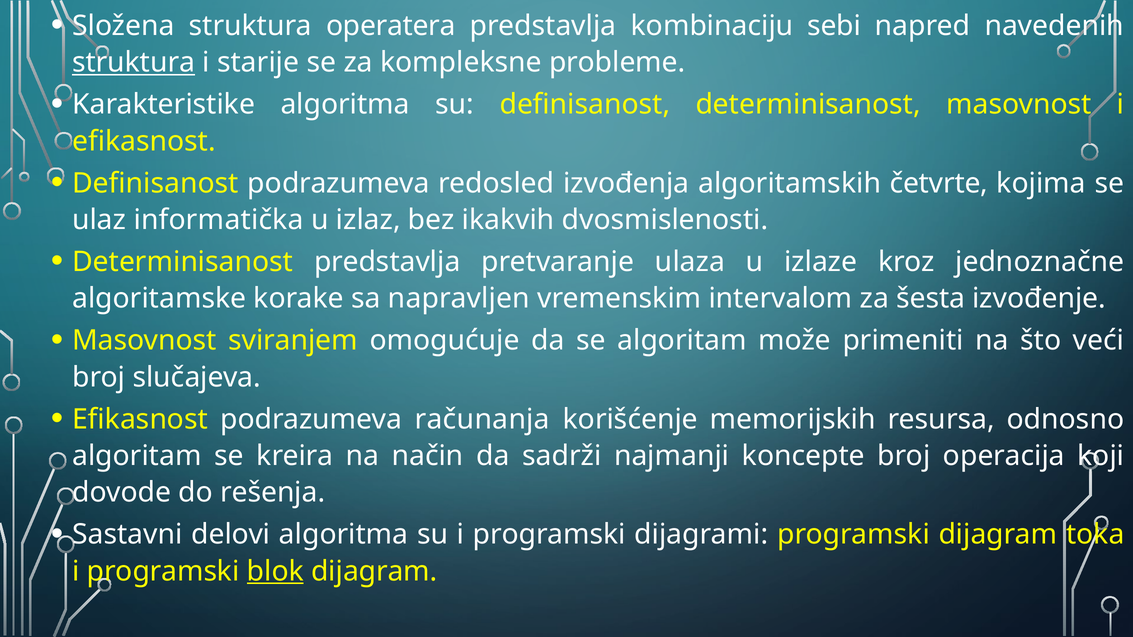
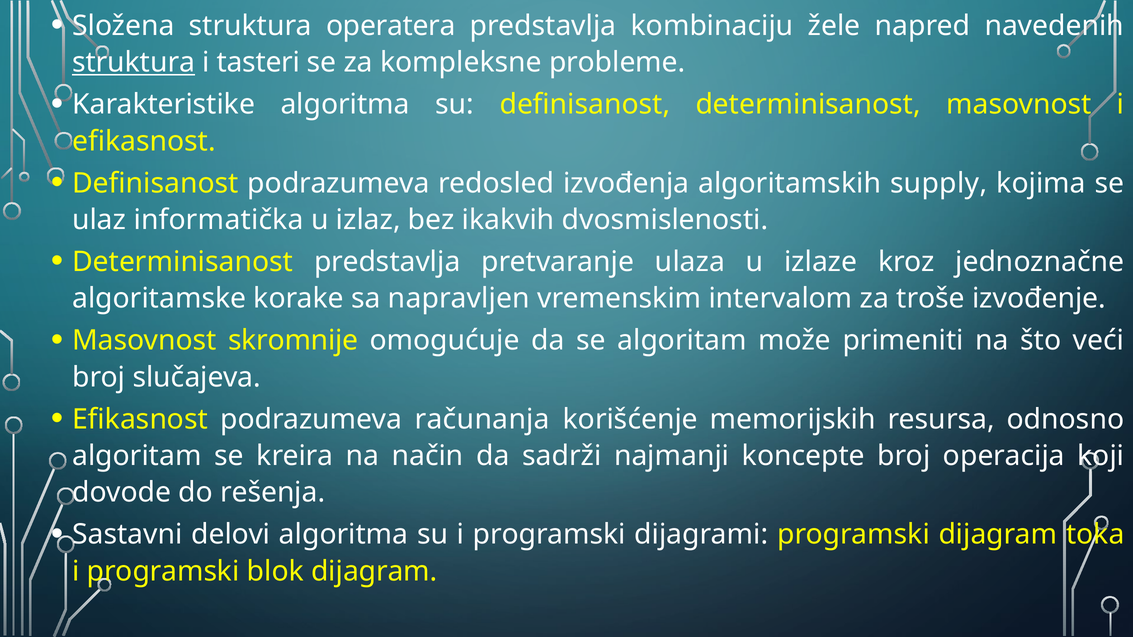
sebi: sebi -> žele
starije: starije -> tasteri
četvrte: četvrte -> supply
šesta: šesta -> troše
sviranjem: sviranjem -> skromnije
blok underline: present -> none
